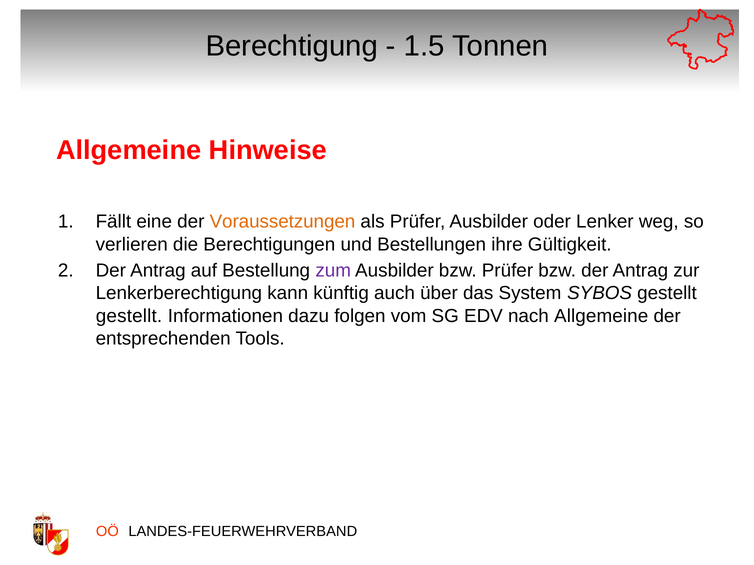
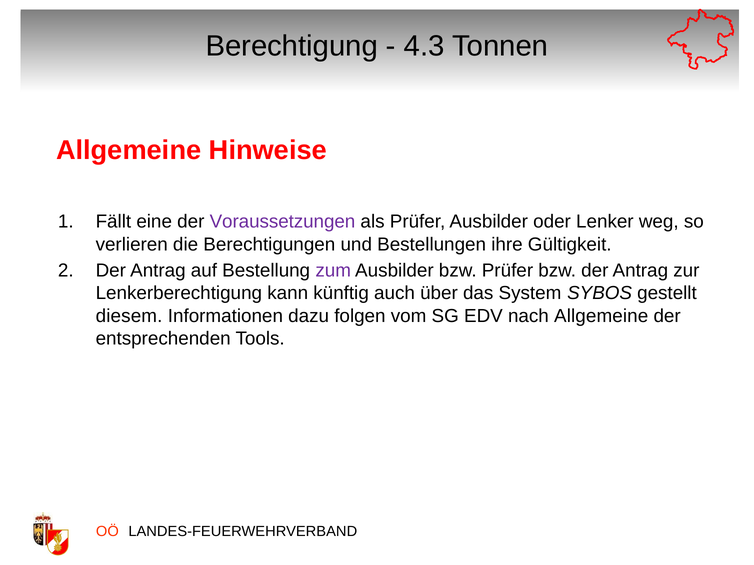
1.5: 1.5 -> 4.3
Voraussetzungen colour: orange -> purple
gestellt at (129, 316): gestellt -> diesem
